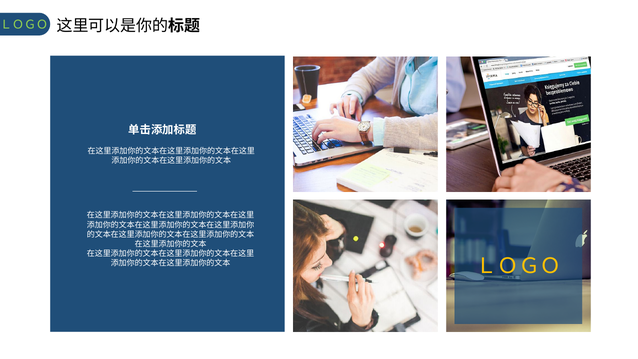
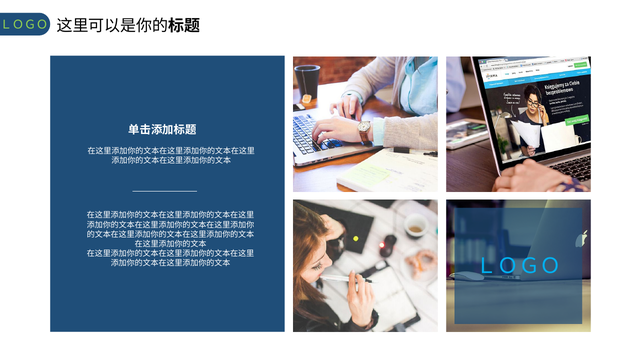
ＬＯＧＯ at (519, 266) colour: yellow -> light blue
